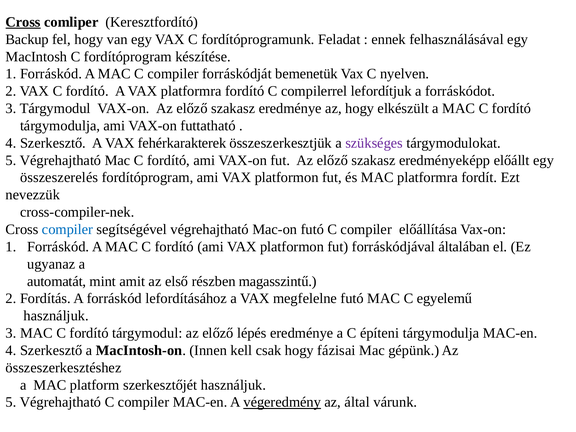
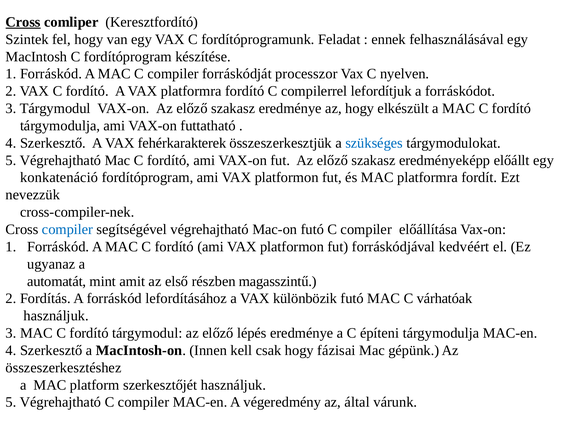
Backup: Backup -> Szintek
bemenetük: bemenetük -> processzor
szükséges colour: purple -> blue
összeszerelés: összeszerelés -> konkatenáció
általában: általában -> kedvéért
megfelelne: megfelelne -> különbözik
egyelemű: egyelemű -> várhatóak
végeredmény underline: present -> none
